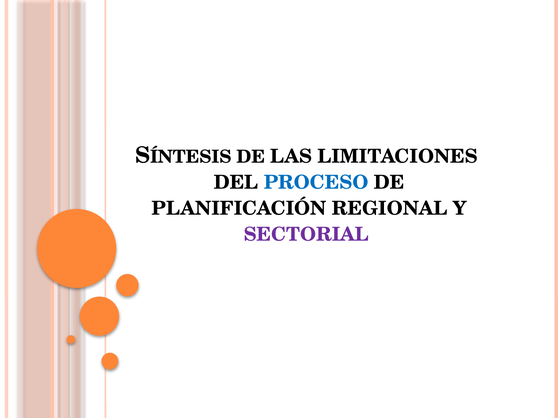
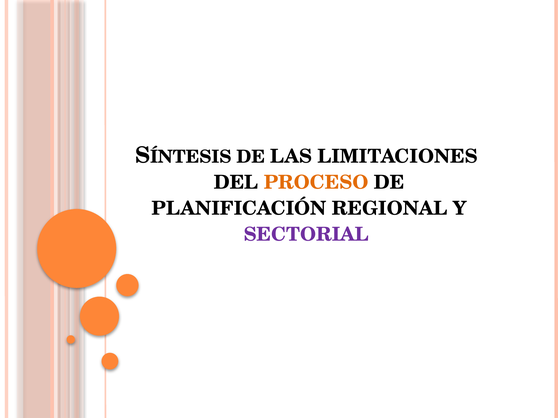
PROCESO colour: blue -> orange
